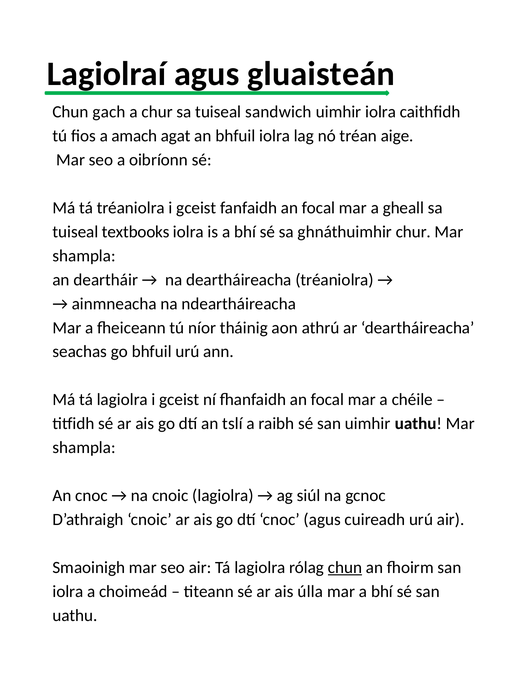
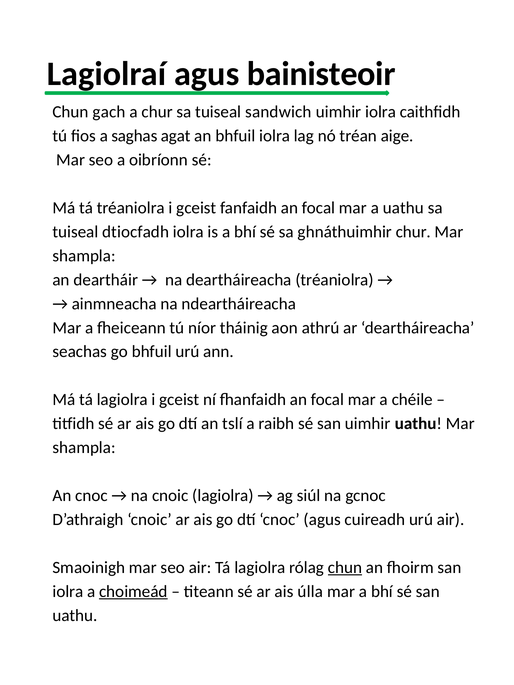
gluaisteán: gluaisteán -> bainisteoir
amach: amach -> saghas
a gheall: gheall -> uathu
textbooks: textbooks -> dtiocfadh
choimeád underline: none -> present
